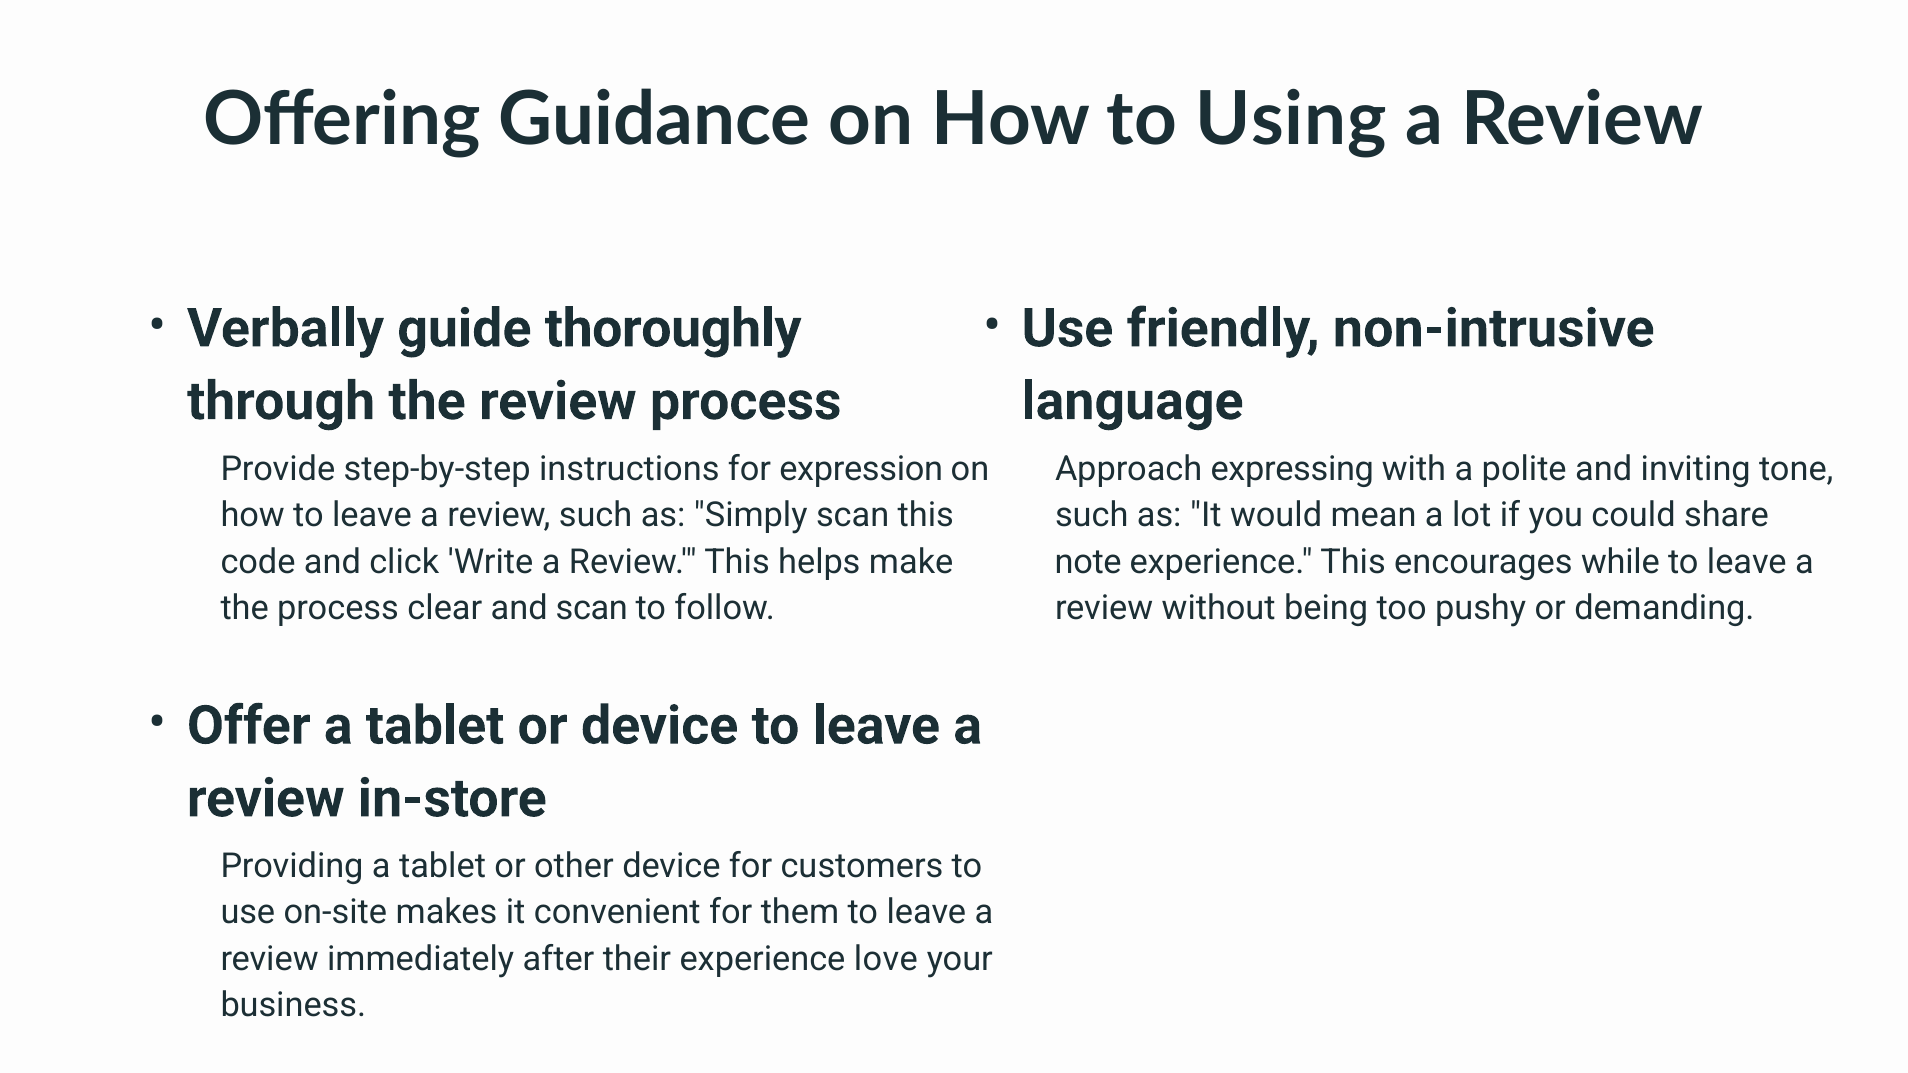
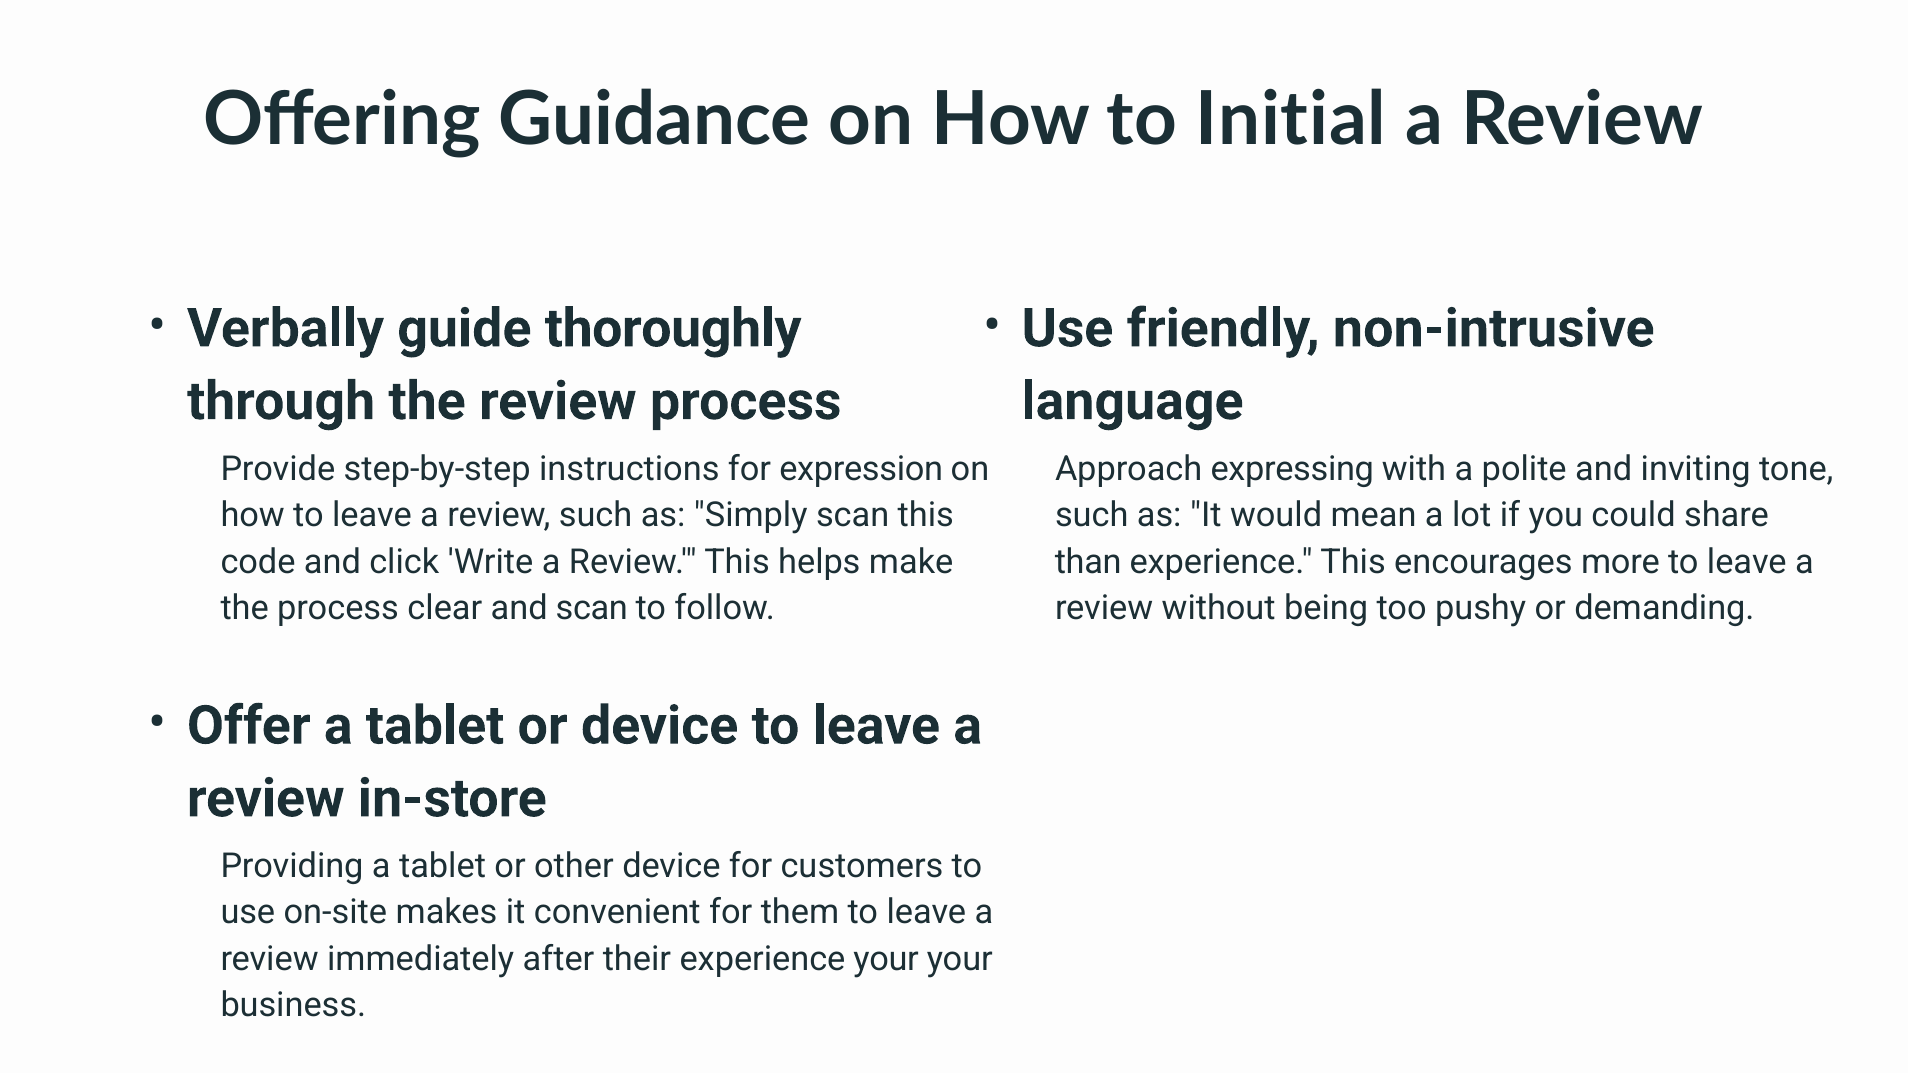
Using: Using -> Initial
note: note -> than
while: while -> more
experience love: love -> your
